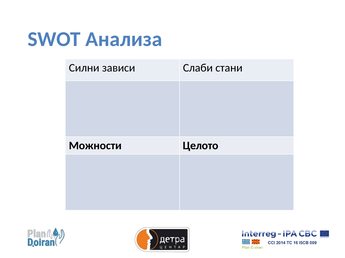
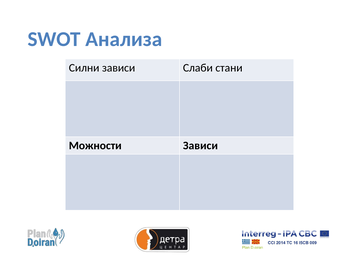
Можности Целото: Целото -> Зависи
